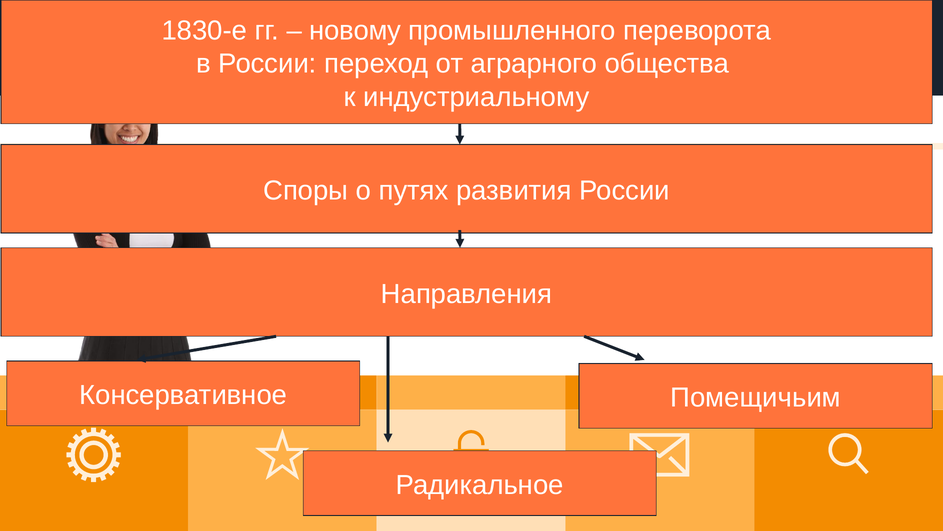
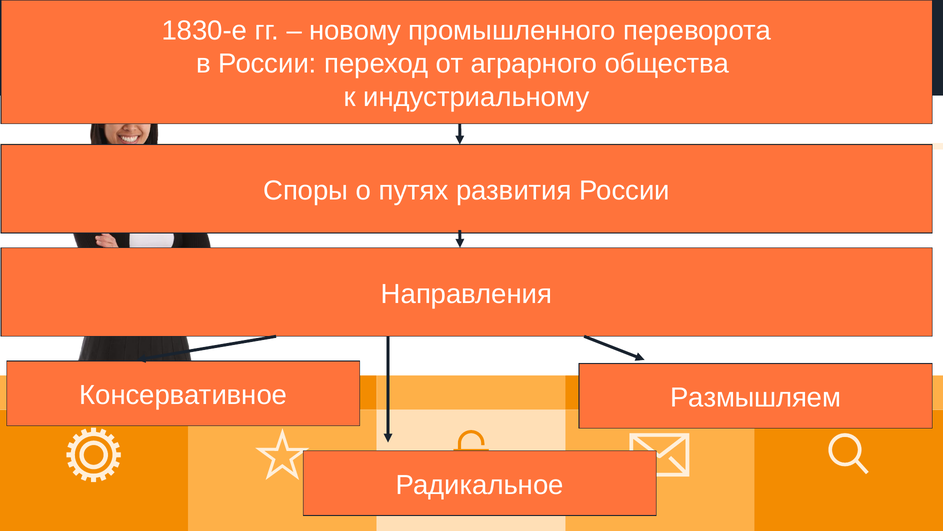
Помещичьим: Помещичьим -> Размышляем
